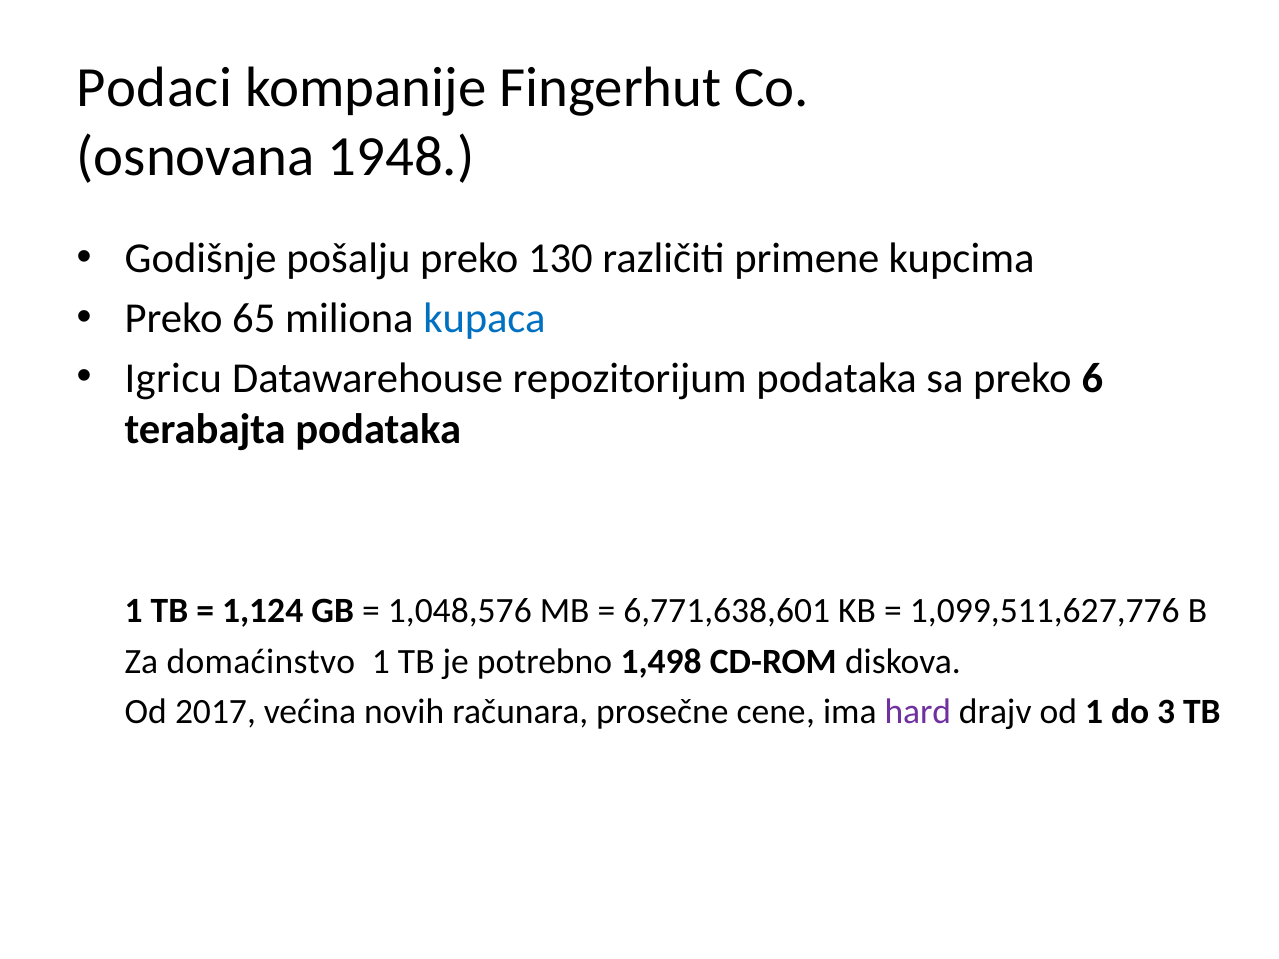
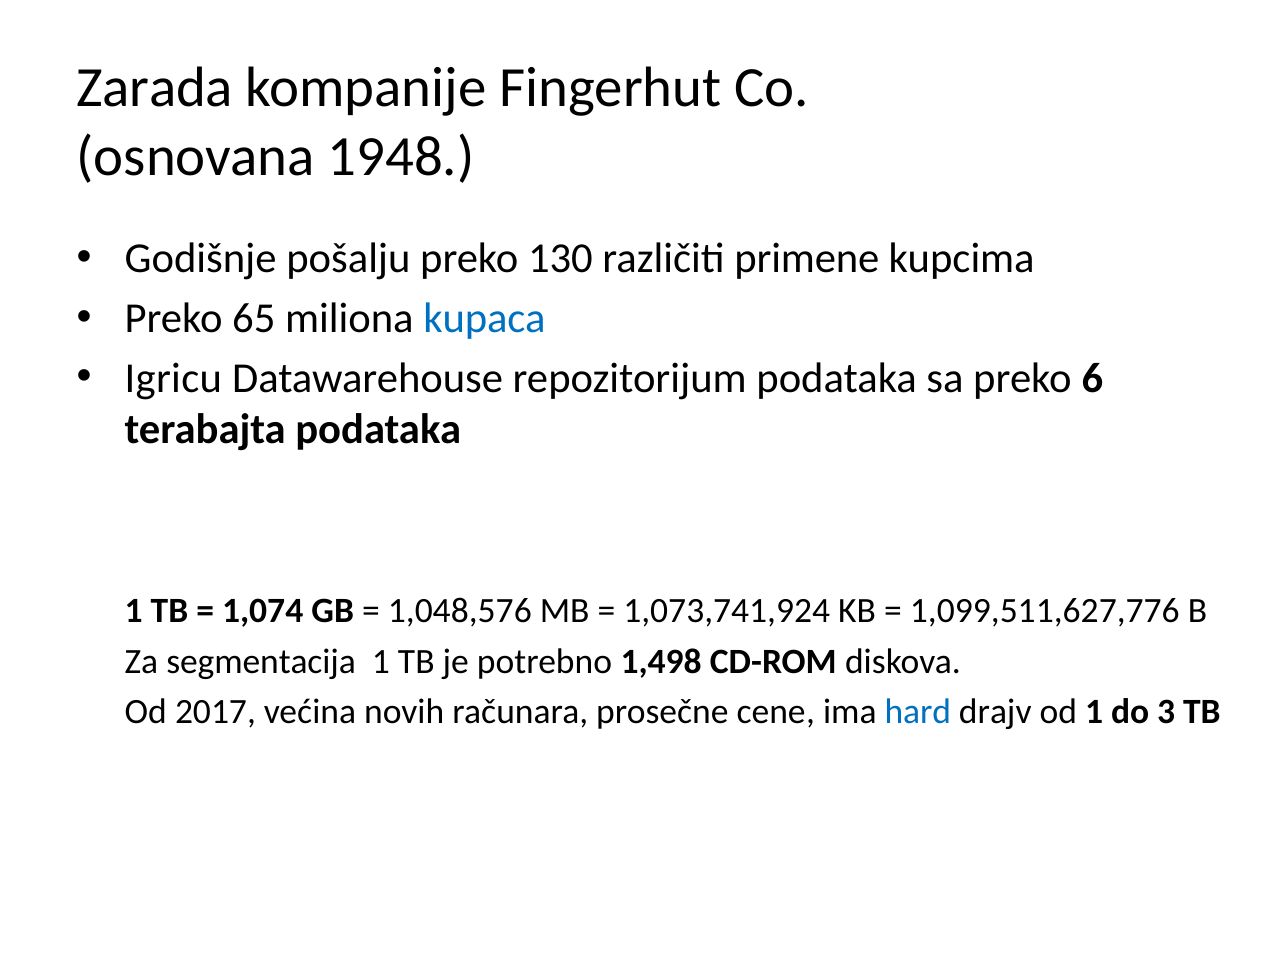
Podaci: Podaci -> Zarada
1,124: 1,124 -> 1,074
6,771,638,601: 6,771,638,601 -> 1,073,741,924
domaćinstvo: domaćinstvo -> segmentacija
hard colour: purple -> blue
